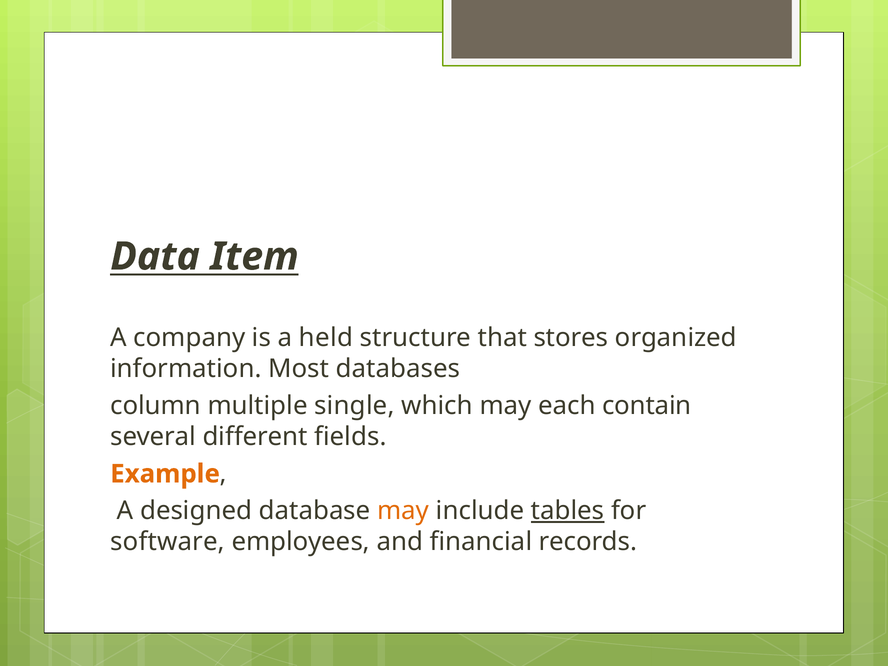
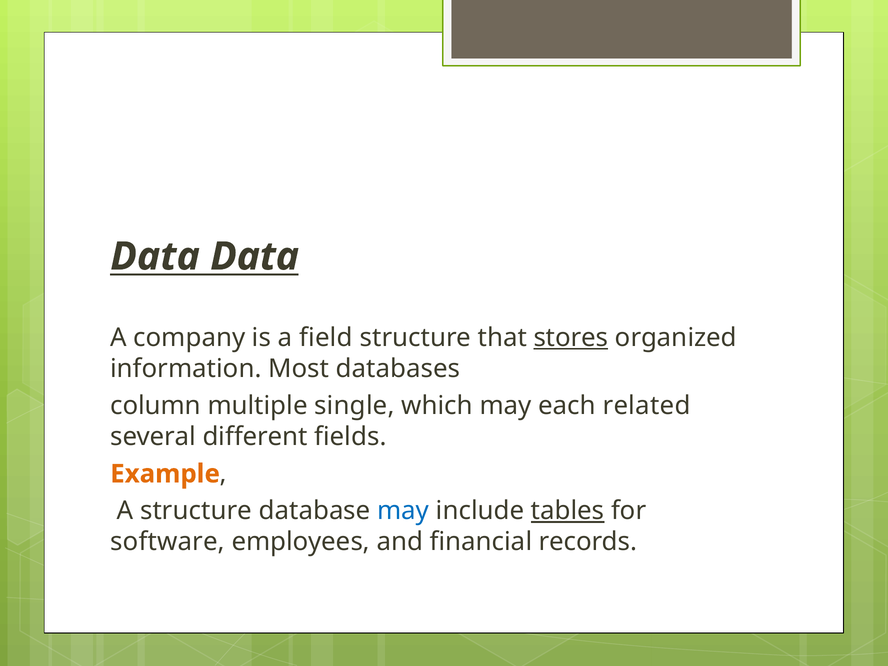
Data Item: Item -> Data
held: held -> field
stores underline: none -> present
contain: contain -> related
A designed: designed -> structure
may at (403, 511) colour: orange -> blue
